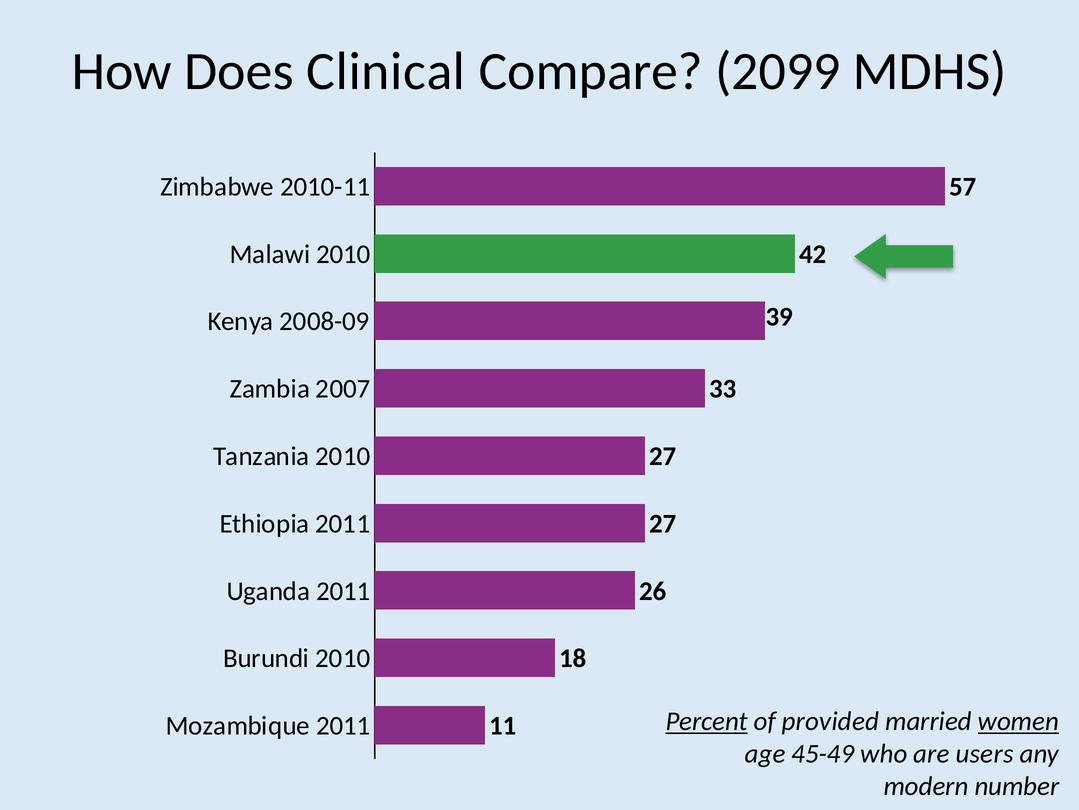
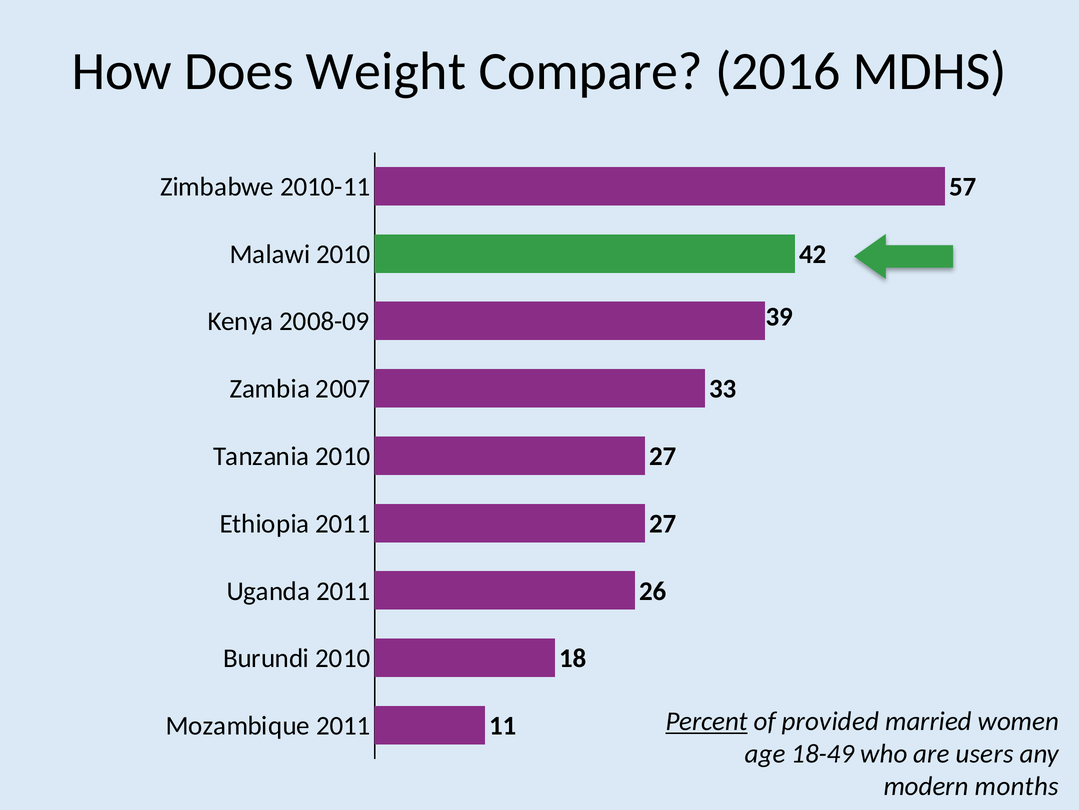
Clinical: Clinical -> Weight
2099: 2099 -> 2016
women underline: present -> none
45-49: 45-49 -> 18-49
number: number -> months
